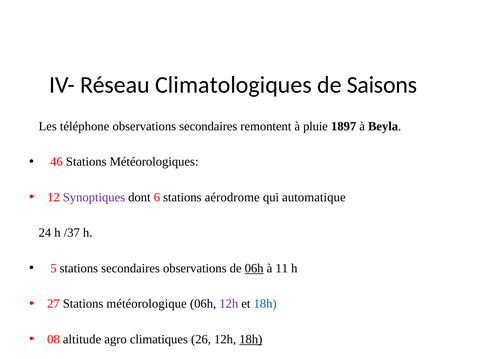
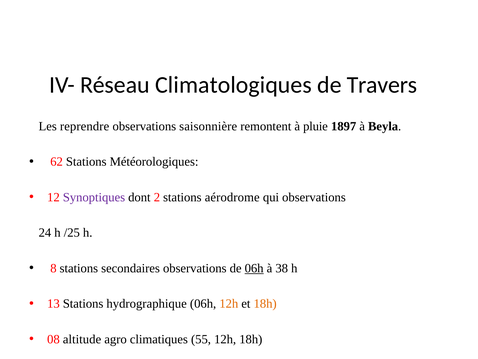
Saisons: Saisons -> Travers
téléphone: téléphone -> reprendre
observations secondaires: secondaires -> saisonnière
46: 46 -> 62
6: 6 -> 2
qui automatique: automatique -> observations
/37: /37 -> /25
5: 5 -> 8
11: 11 -> 38
27: 27 -> 13
météorologique: météorologique -> hydrographique
12h at (229, 303) colour: purple -> orange
18h at (265, 303) colour: blue -> orange
26: 26 -> 55
18h at (251, 339) underline: present -> none
